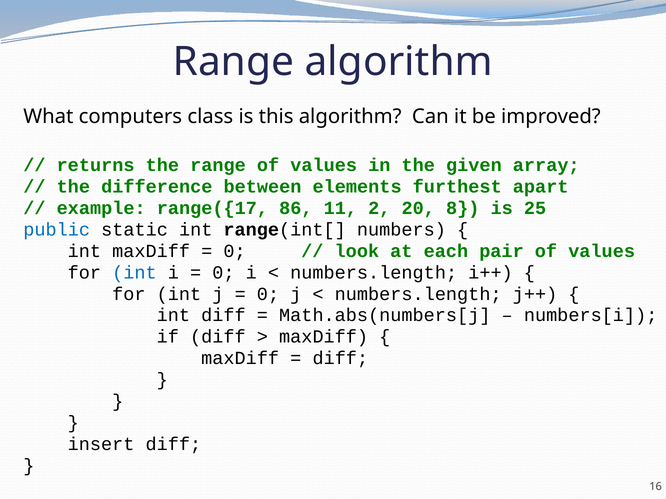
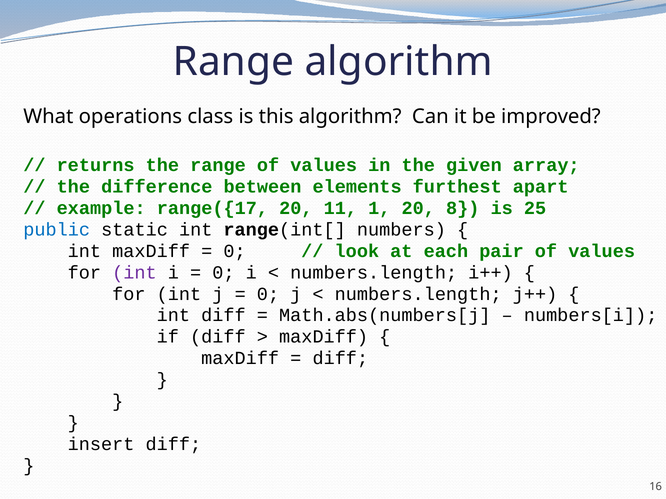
computers: computers -> operations
range({17 86: 86 -> 20
2: 2 -> 1
int at (134, 273) colour: blue -> purple
